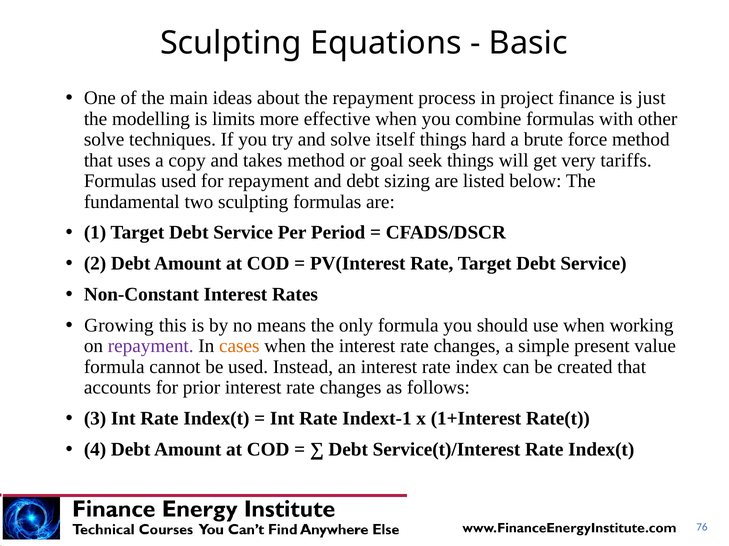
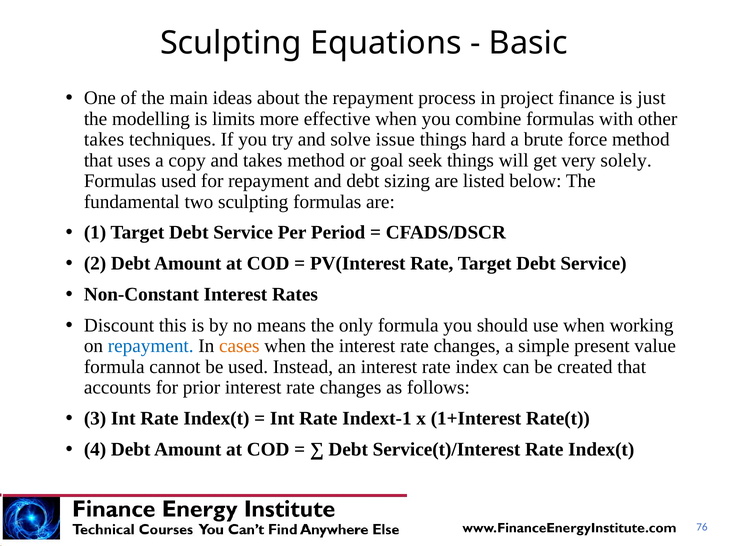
solve at (104, 140): solve -> takes
itself: itself -> issue
tariffs: tariffs -> solely
Growing: Growing -> Discount
repayment at (151, 346) colour: purple -> blue
